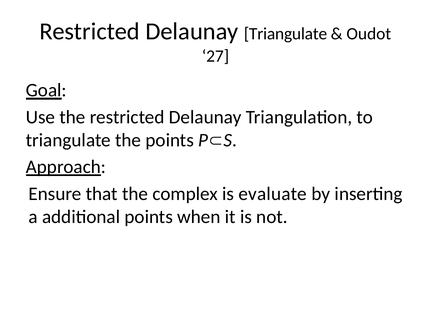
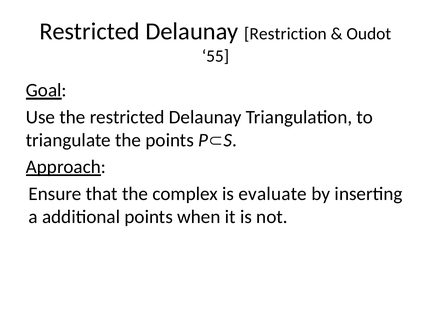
Delaunay Triangulate: Triangulate -> Restriction
27: 27 -> 55
